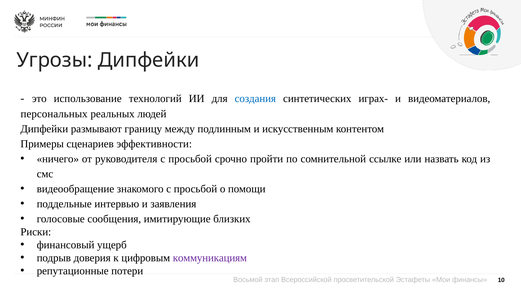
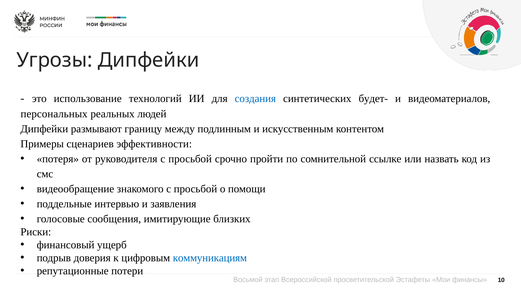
играх-: играх- -> будет-
ничего: ничего -> потеря
коммуникациям colour: purple -> blue
